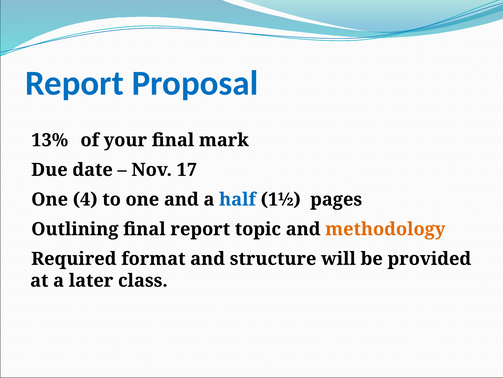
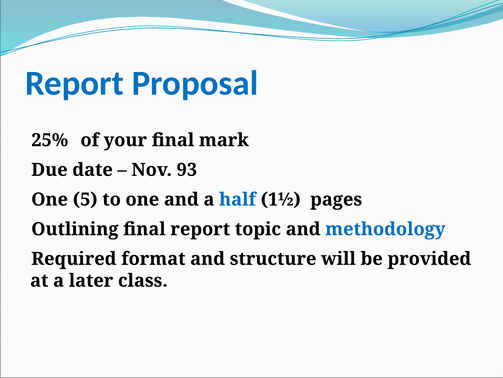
13%: 13% -> 25%
17: 17 -> 93
4: 4 -> 5
methodology colour: orange -> blue
